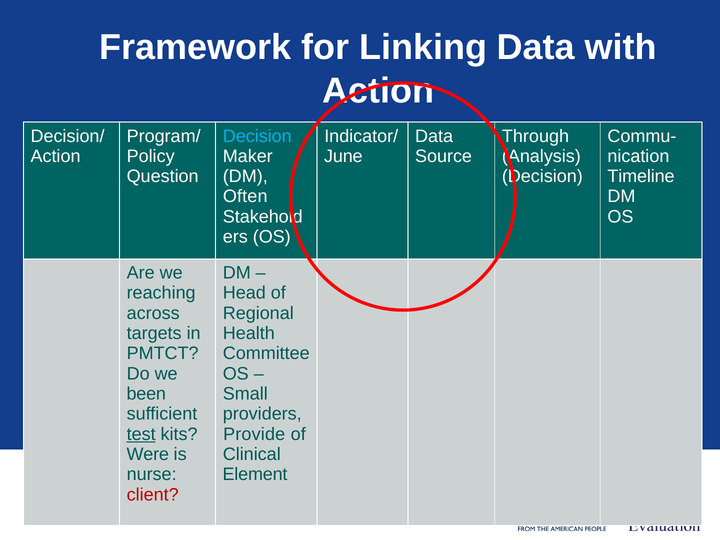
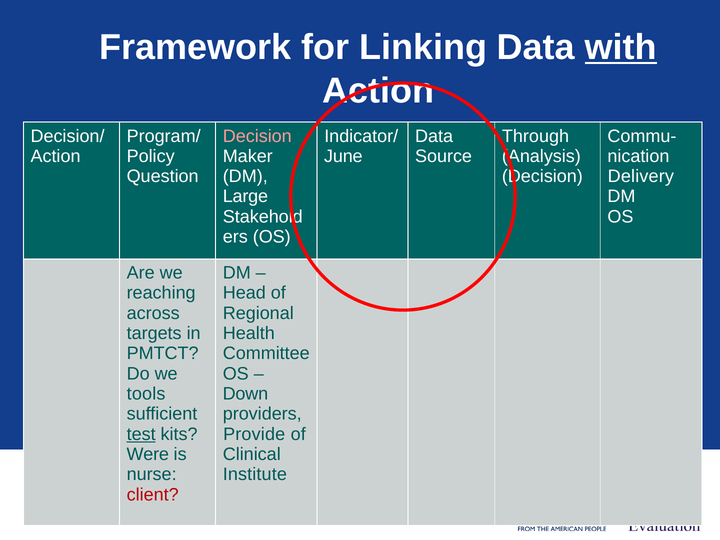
with underline: none -> present
Decision at (257, 136) colour: light blue -> pink
Timeline: Timeline -> Delivery
Often: Often -> Large
been: been -> tools
Small: Small -> Down
Element: Element -> Institute
